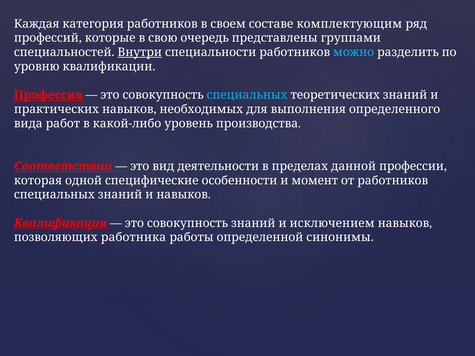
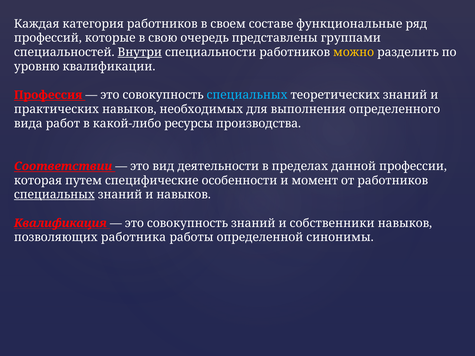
комплектующим: комплектующим -> функциональные
можно colour: light blue -> yellow
уровень: уровень -> ресурсы
одной: одной -> путем
специальных at (54, 195) underline: none -> present
исключением: исключением -> собственники
